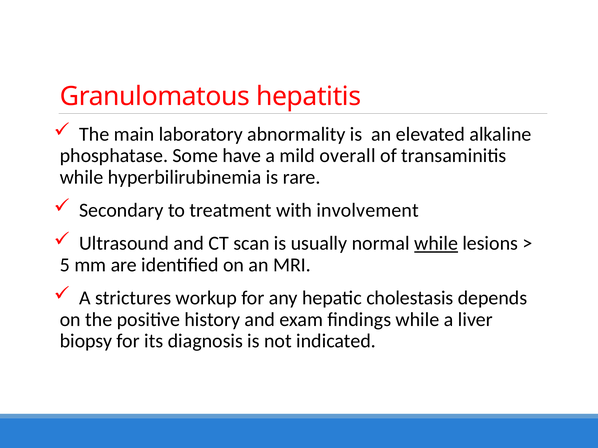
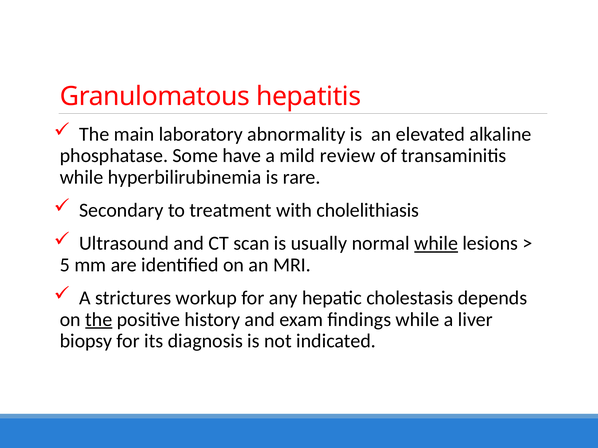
overall: overall -> review
involvement: involvement -> cholelithiasis
the at (99, 320) underline: none -> present
